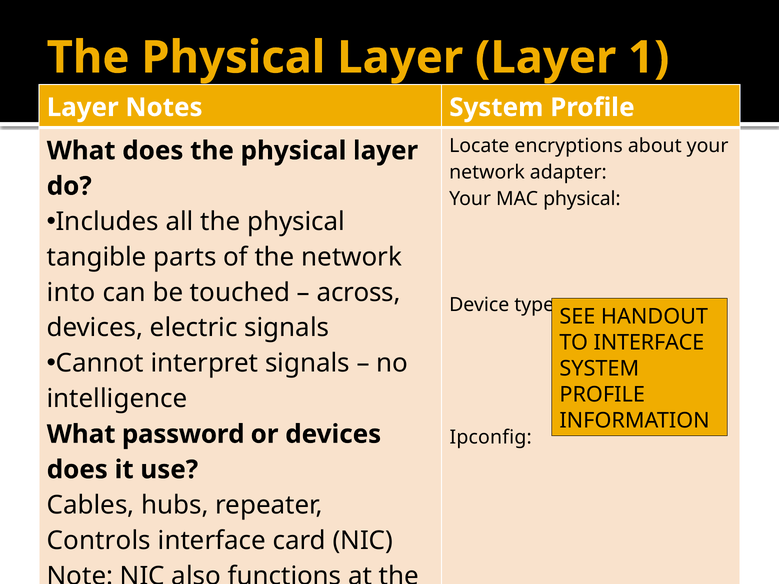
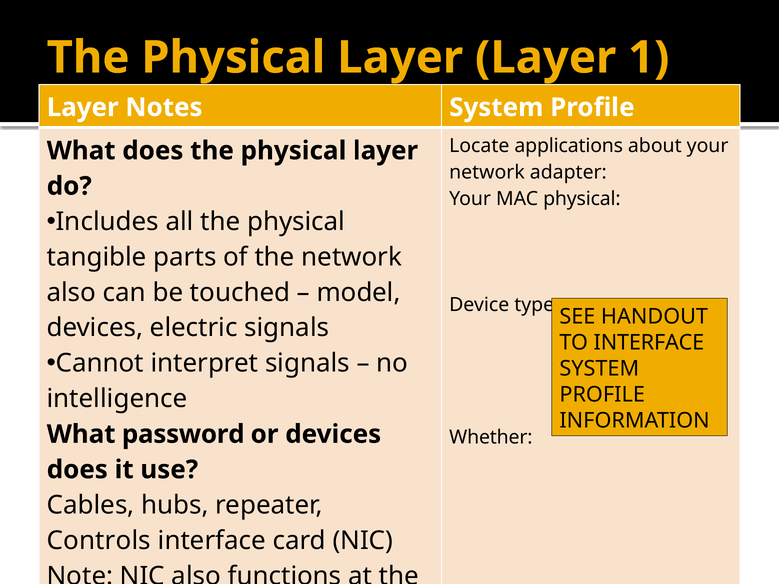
encryptions: encryptions -> applications
into at (71, 293): into -> also
across: across -> model
Ipconfig: Ipconfig -> Whether
